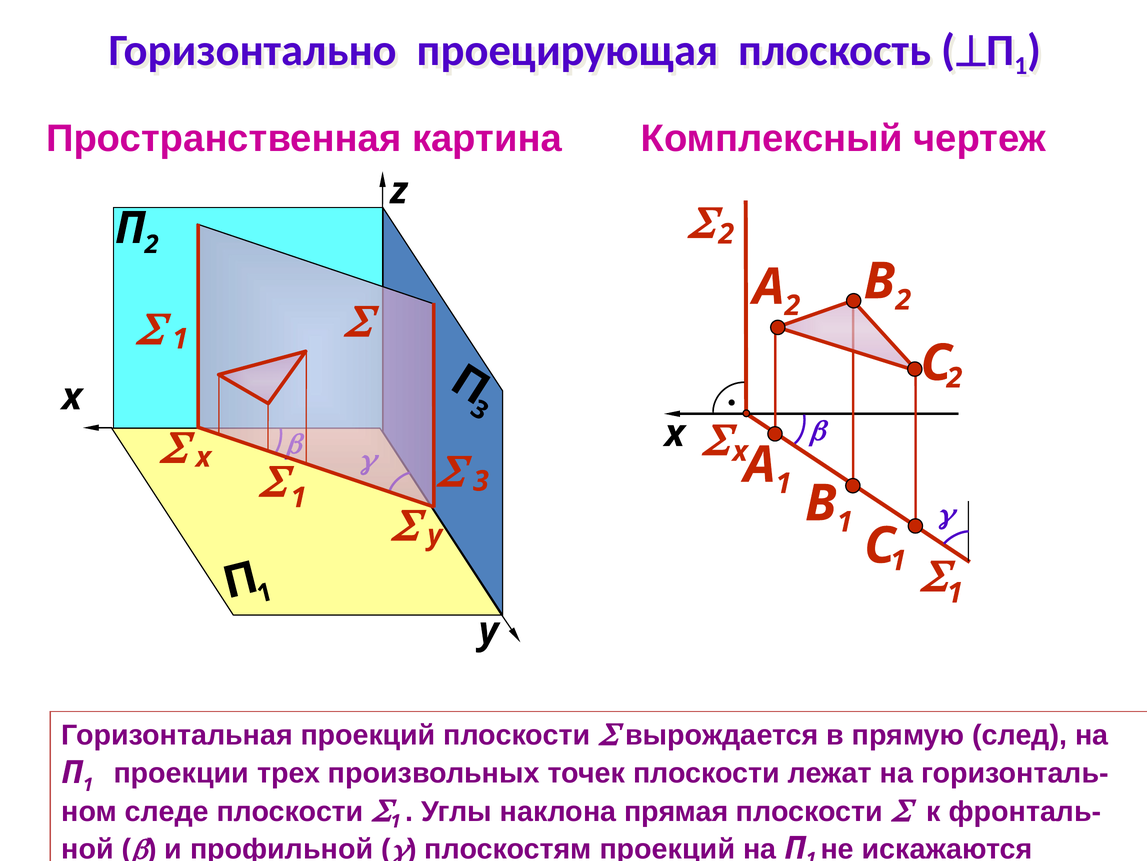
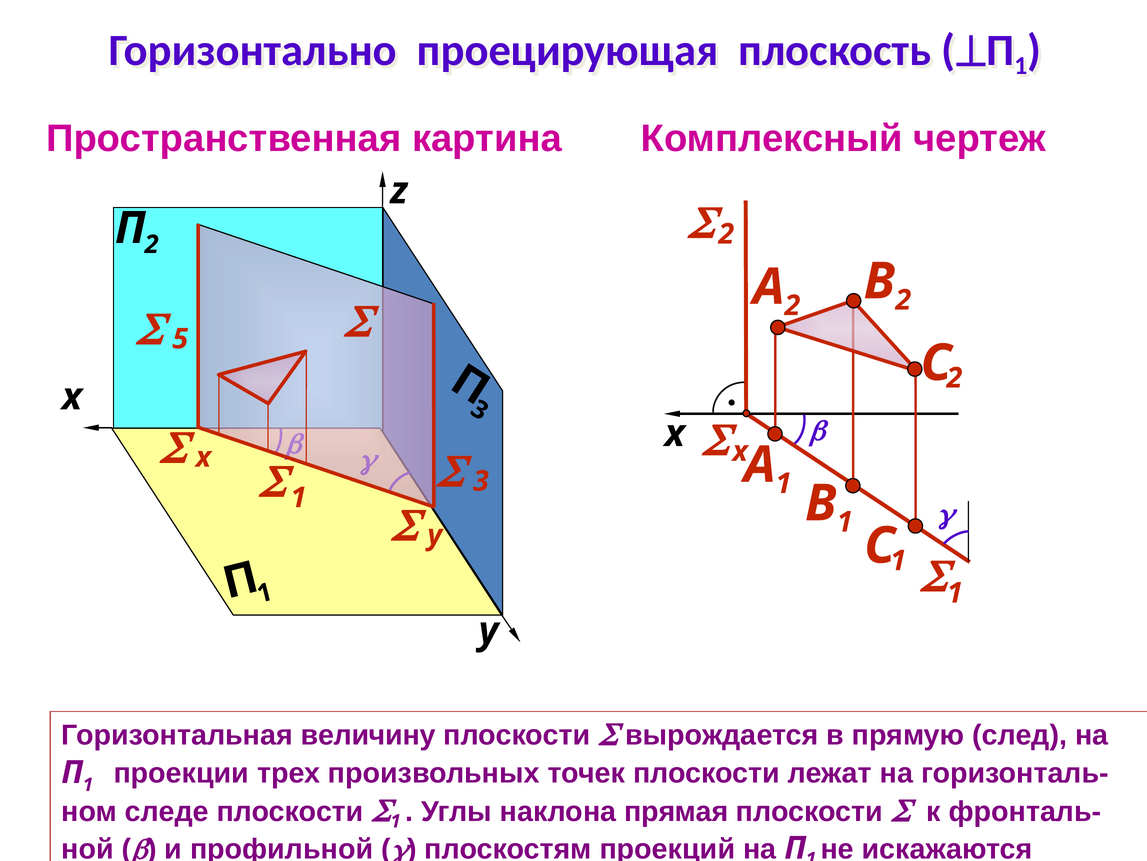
1 at (180, 339): 1 -> 5
Горизонтальная проекций: проекций -> величину
